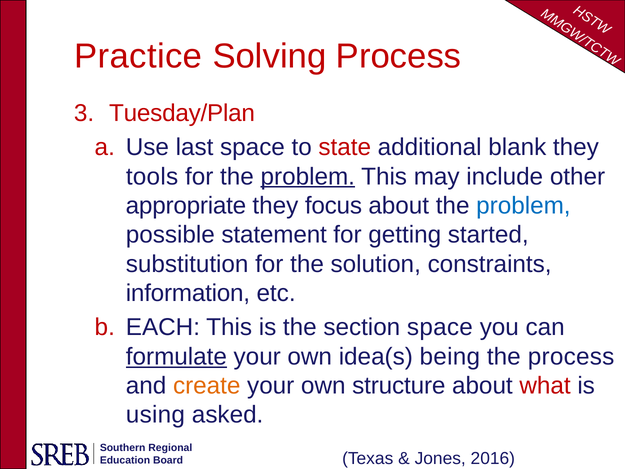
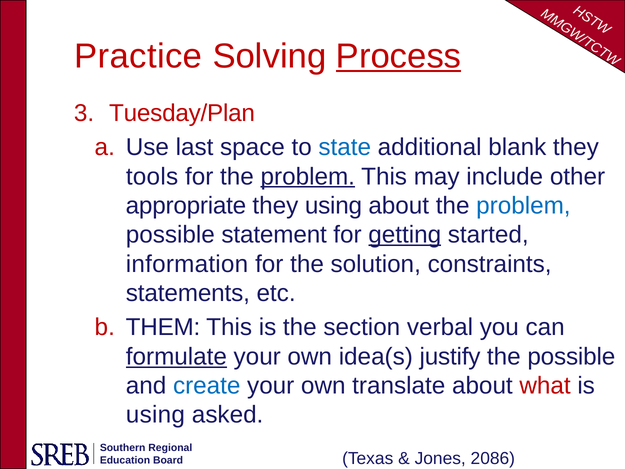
Process at (399, 56) underline: none -> present
state colour: red -> blue
they focus: focus -> using
getting underline: none -> present
substitution: substitution -> information
information: information -> statements
EACH: EACH -> THEM
section space: space -> verbal
being: being -> justify
the process: process -> possible
create colour: orange -> blue
structure: structure -> translate
2016: 2016 -> 2086
